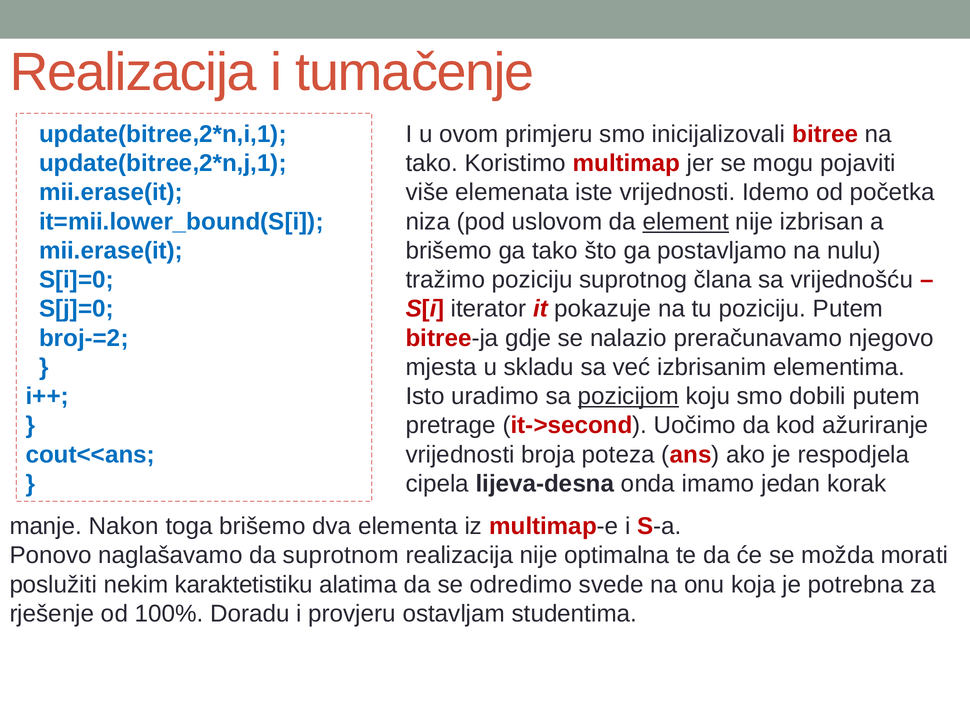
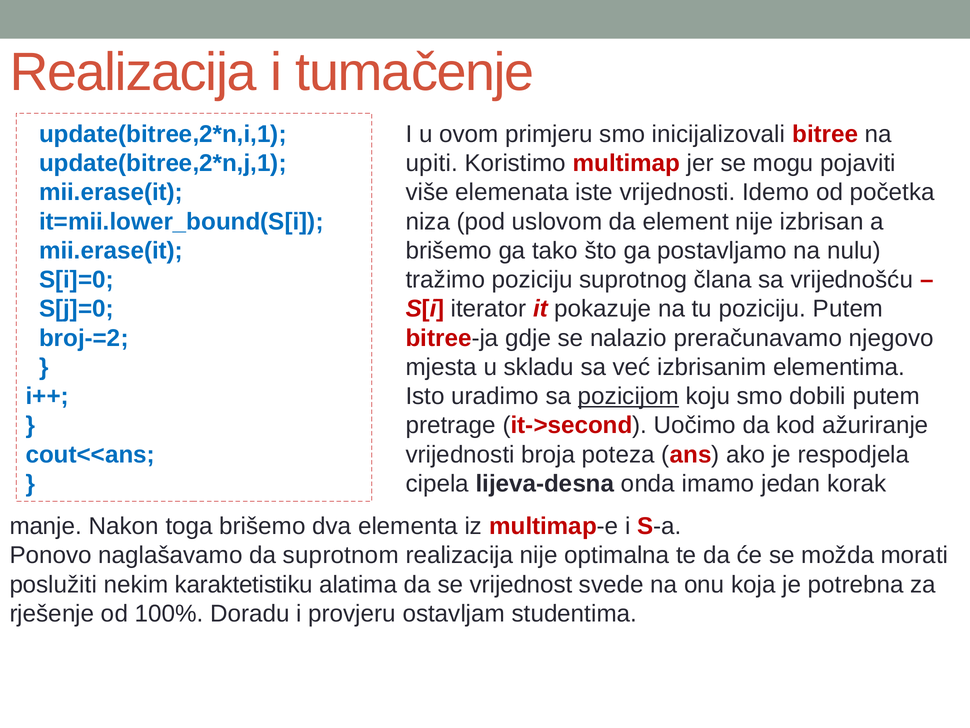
tako at (432, 163): tako -> upiti
element underline: present -> none
odredimo: odredimo -> vrijednost
